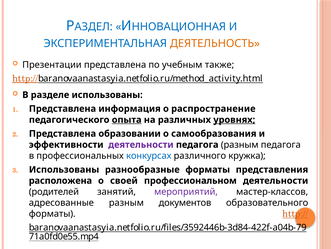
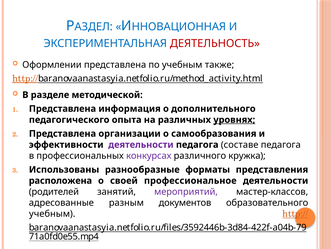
ДЕЯТЕЛЬНОСТЬ colour: orange -> red
Презентации: Презентации -> Оформлении
разделе использованы: использованы -> методической
распространение: распространение -> дополнительного
опыта underline: present -> none
образовании: образовании -> организации
педагога разным: разным -> составе
конкурсах colour: blue -> purple
профессиональном: профессиональном -> профессиональное
форматы at (52, 213): форматы -> учебным
